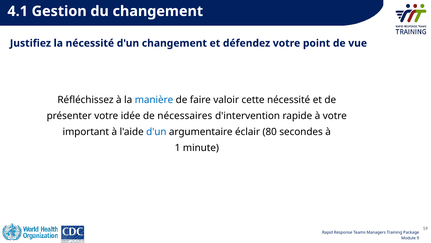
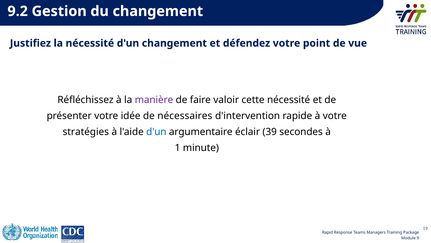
4.1: 4.1 -> 9.2
manière colour: blue -> purple
important: important -> stratégies
80: 80 -> 39
